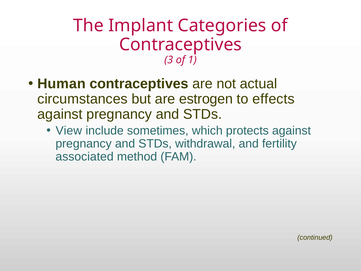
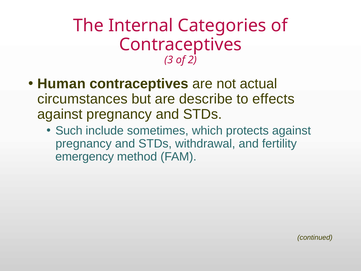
Implant: Implant -> Internal
1: 1 -> 2
estrogen: estrogen -> describe
View: View -> Such
associated: associated -> emergency
